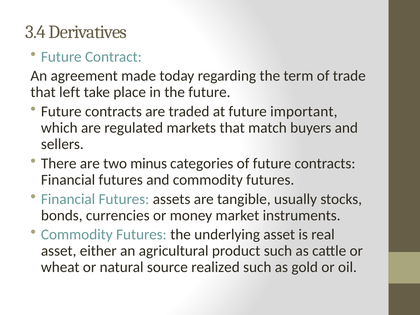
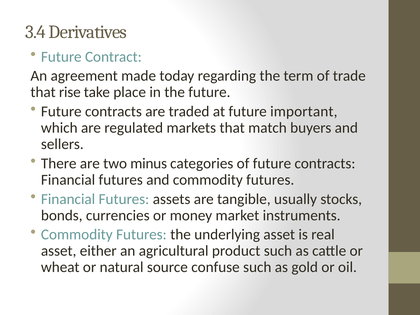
left: left -> rise
realized: realized -> confuse
